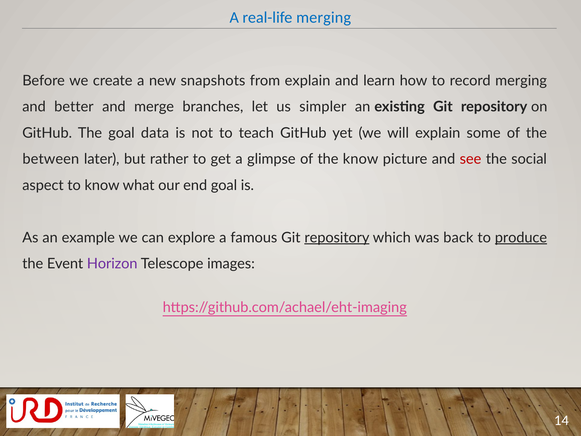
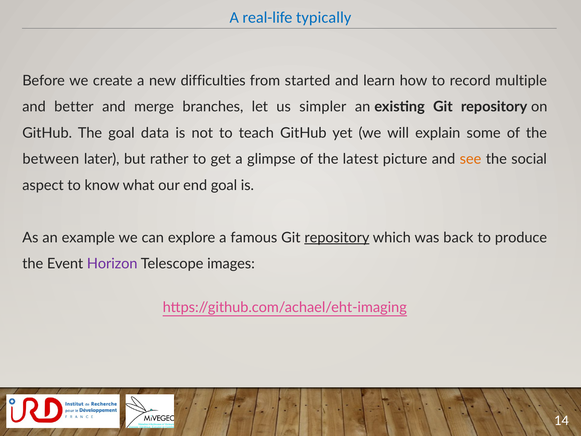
real-life merging: merging -> typically
snapshots: snapshots -> difficulties
from explain: explain -> started
record merging: merging -> multiple
the know: know -> latest
see colour: red -> orange
produce underline: present -> none
